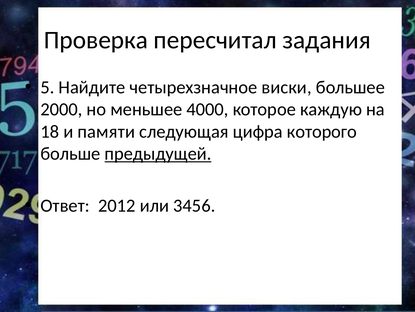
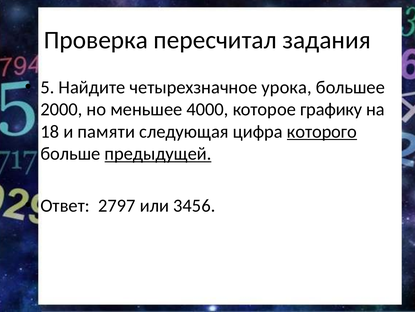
виски: виски -> урока
каждую: каждую -> графику
которого underline: none -> present
2012: 2012 -> 2797
